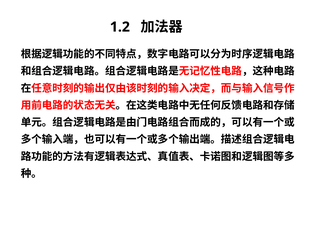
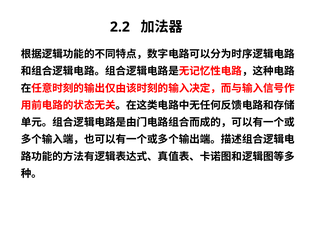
1.2: 1.2 -> 2.2
